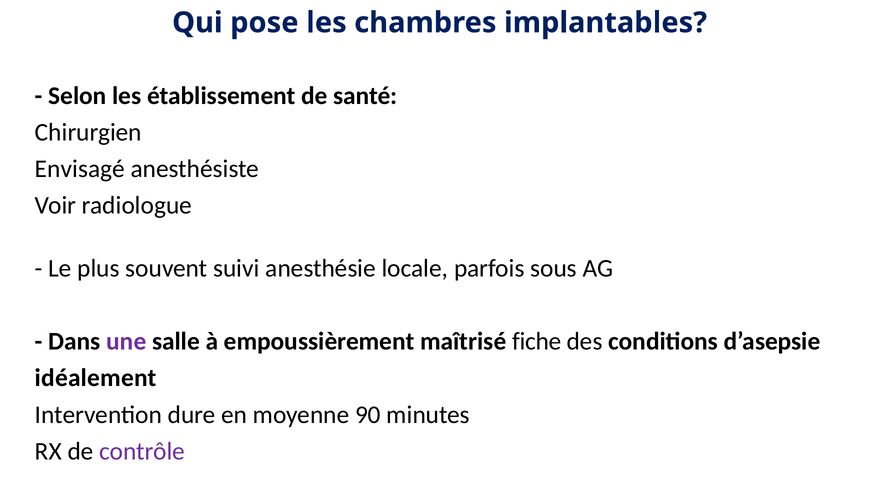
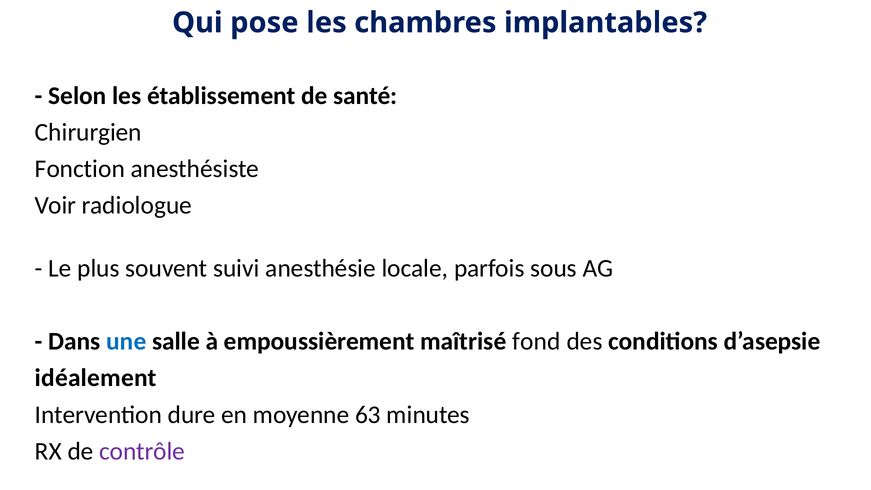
Envisagé: Envisagé -> Fonction
une colour: purple -> blue
fiche: fiche -> fond
90: 90 -> 63
